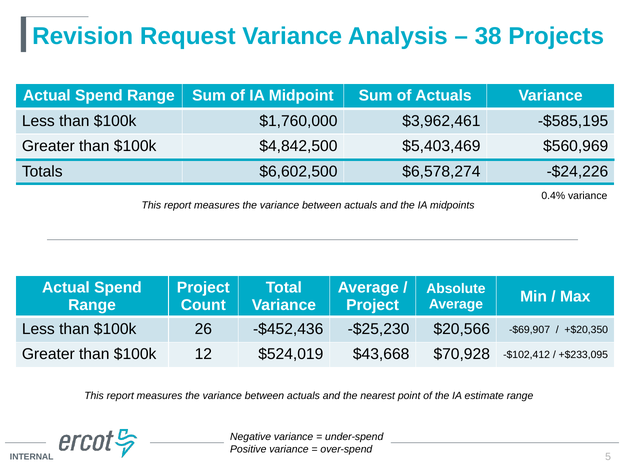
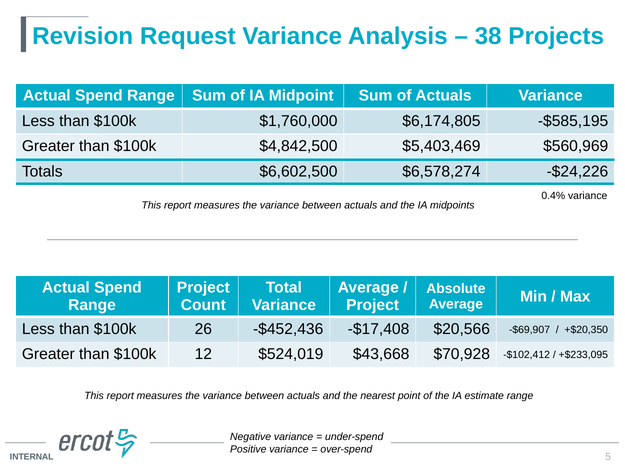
$3,962,461: $3,962,461 -> $6,174,805
-$25,230: -$25,230 -> -$17,408
